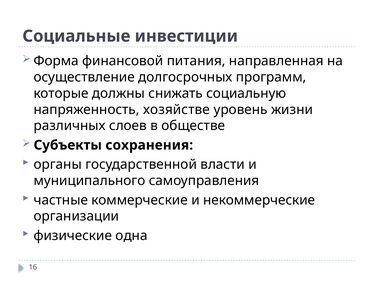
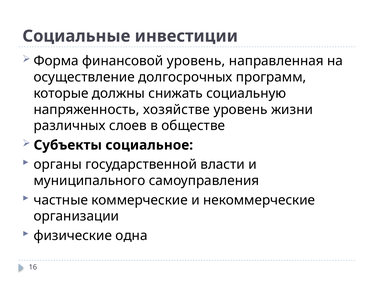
финансовой питания: питания -> уровень
сохранения: сохранения -> социальное
